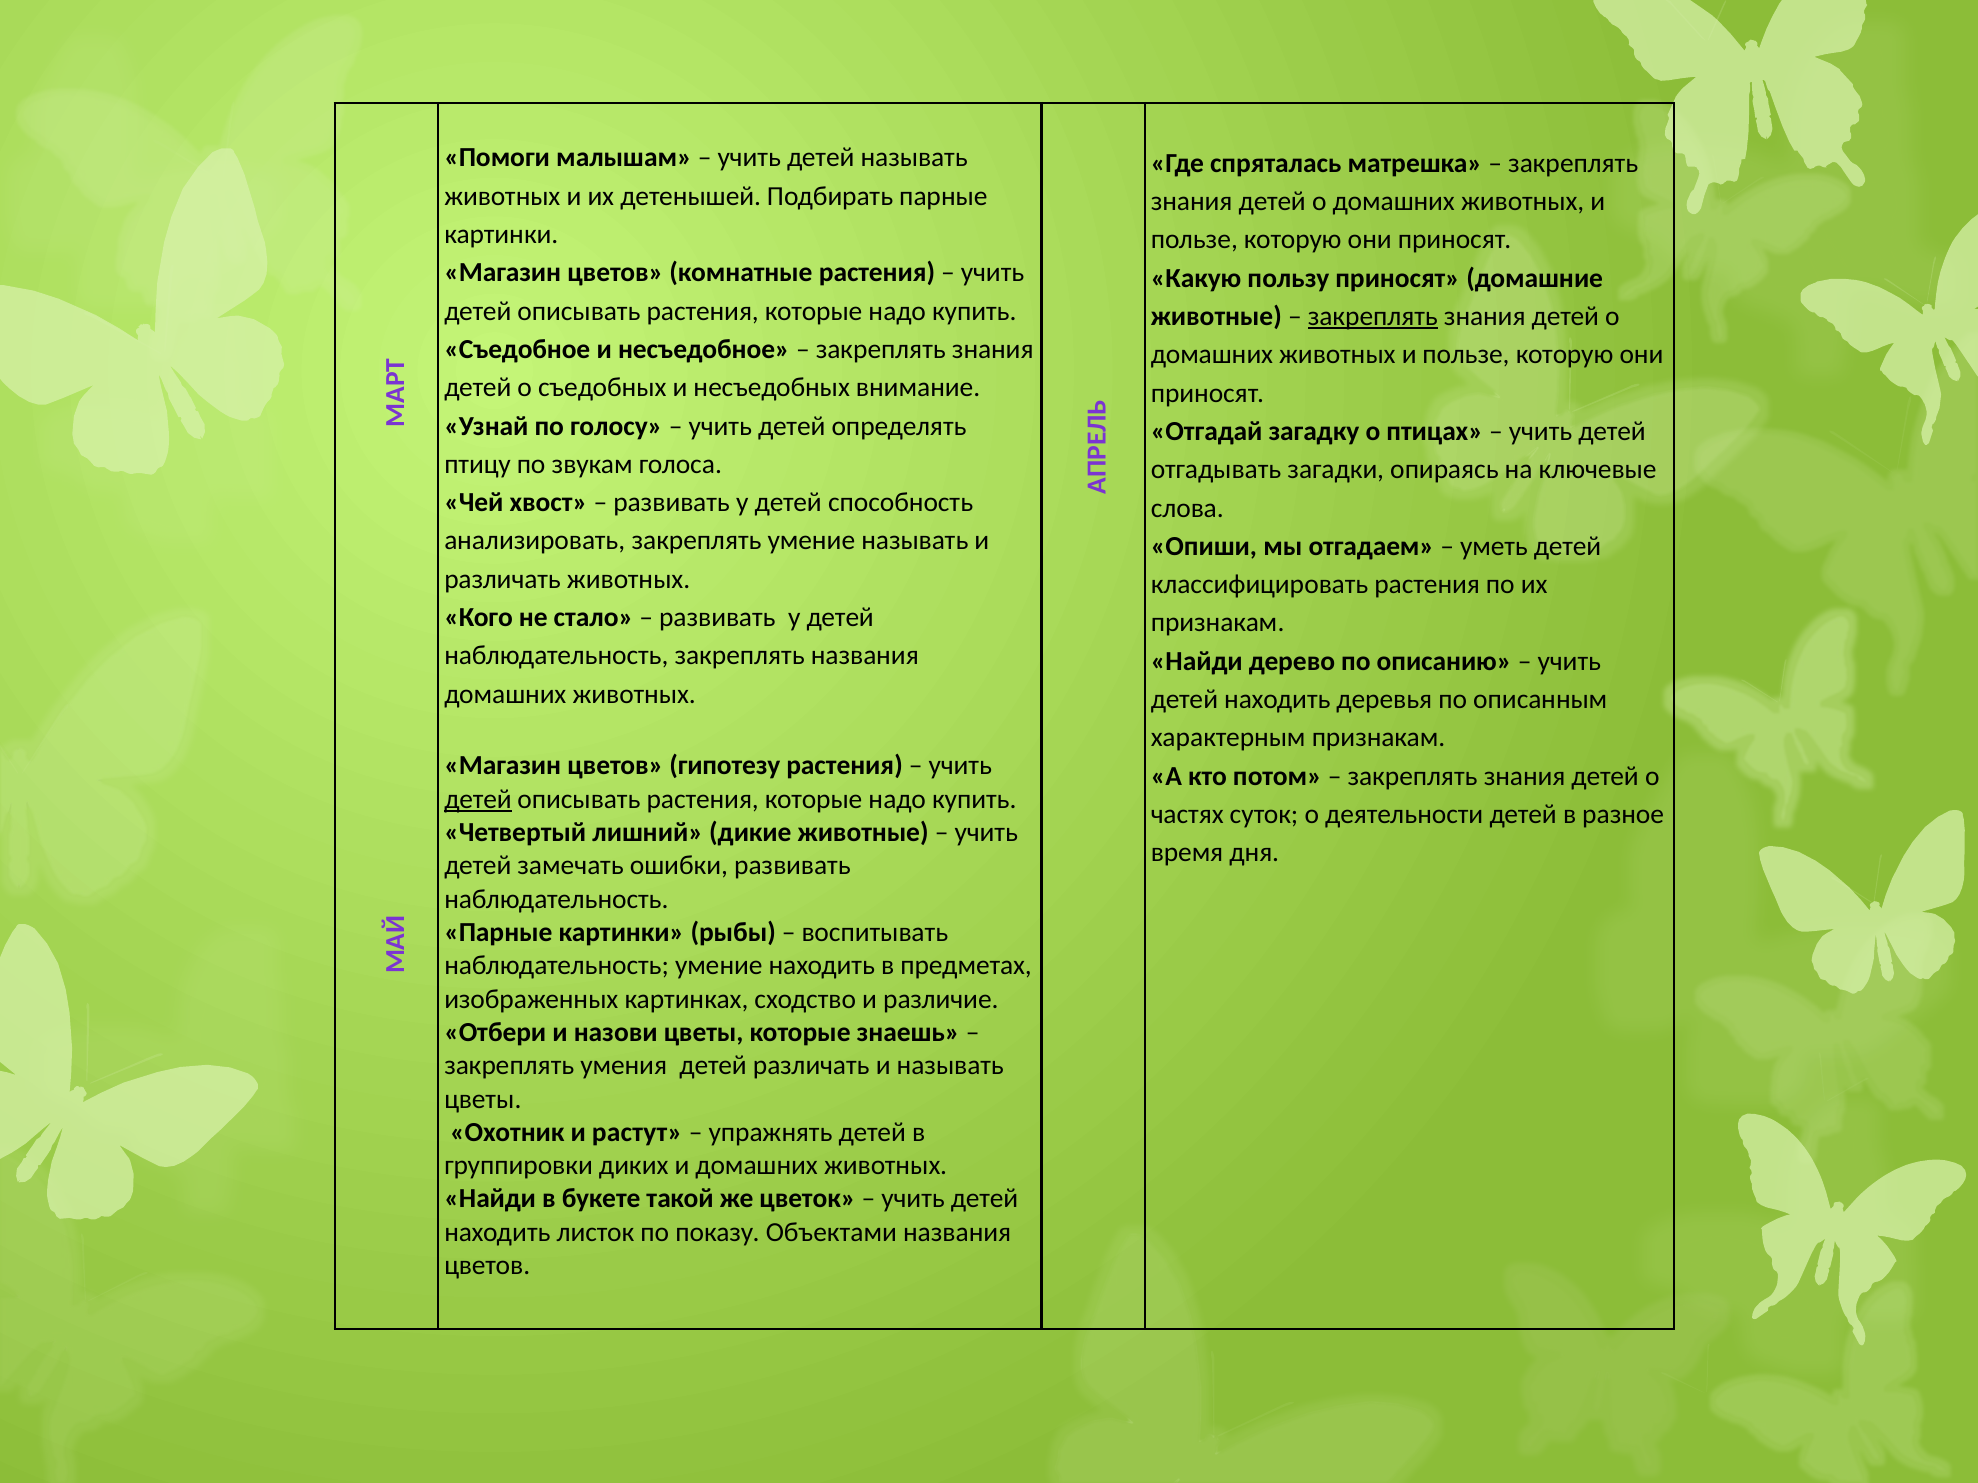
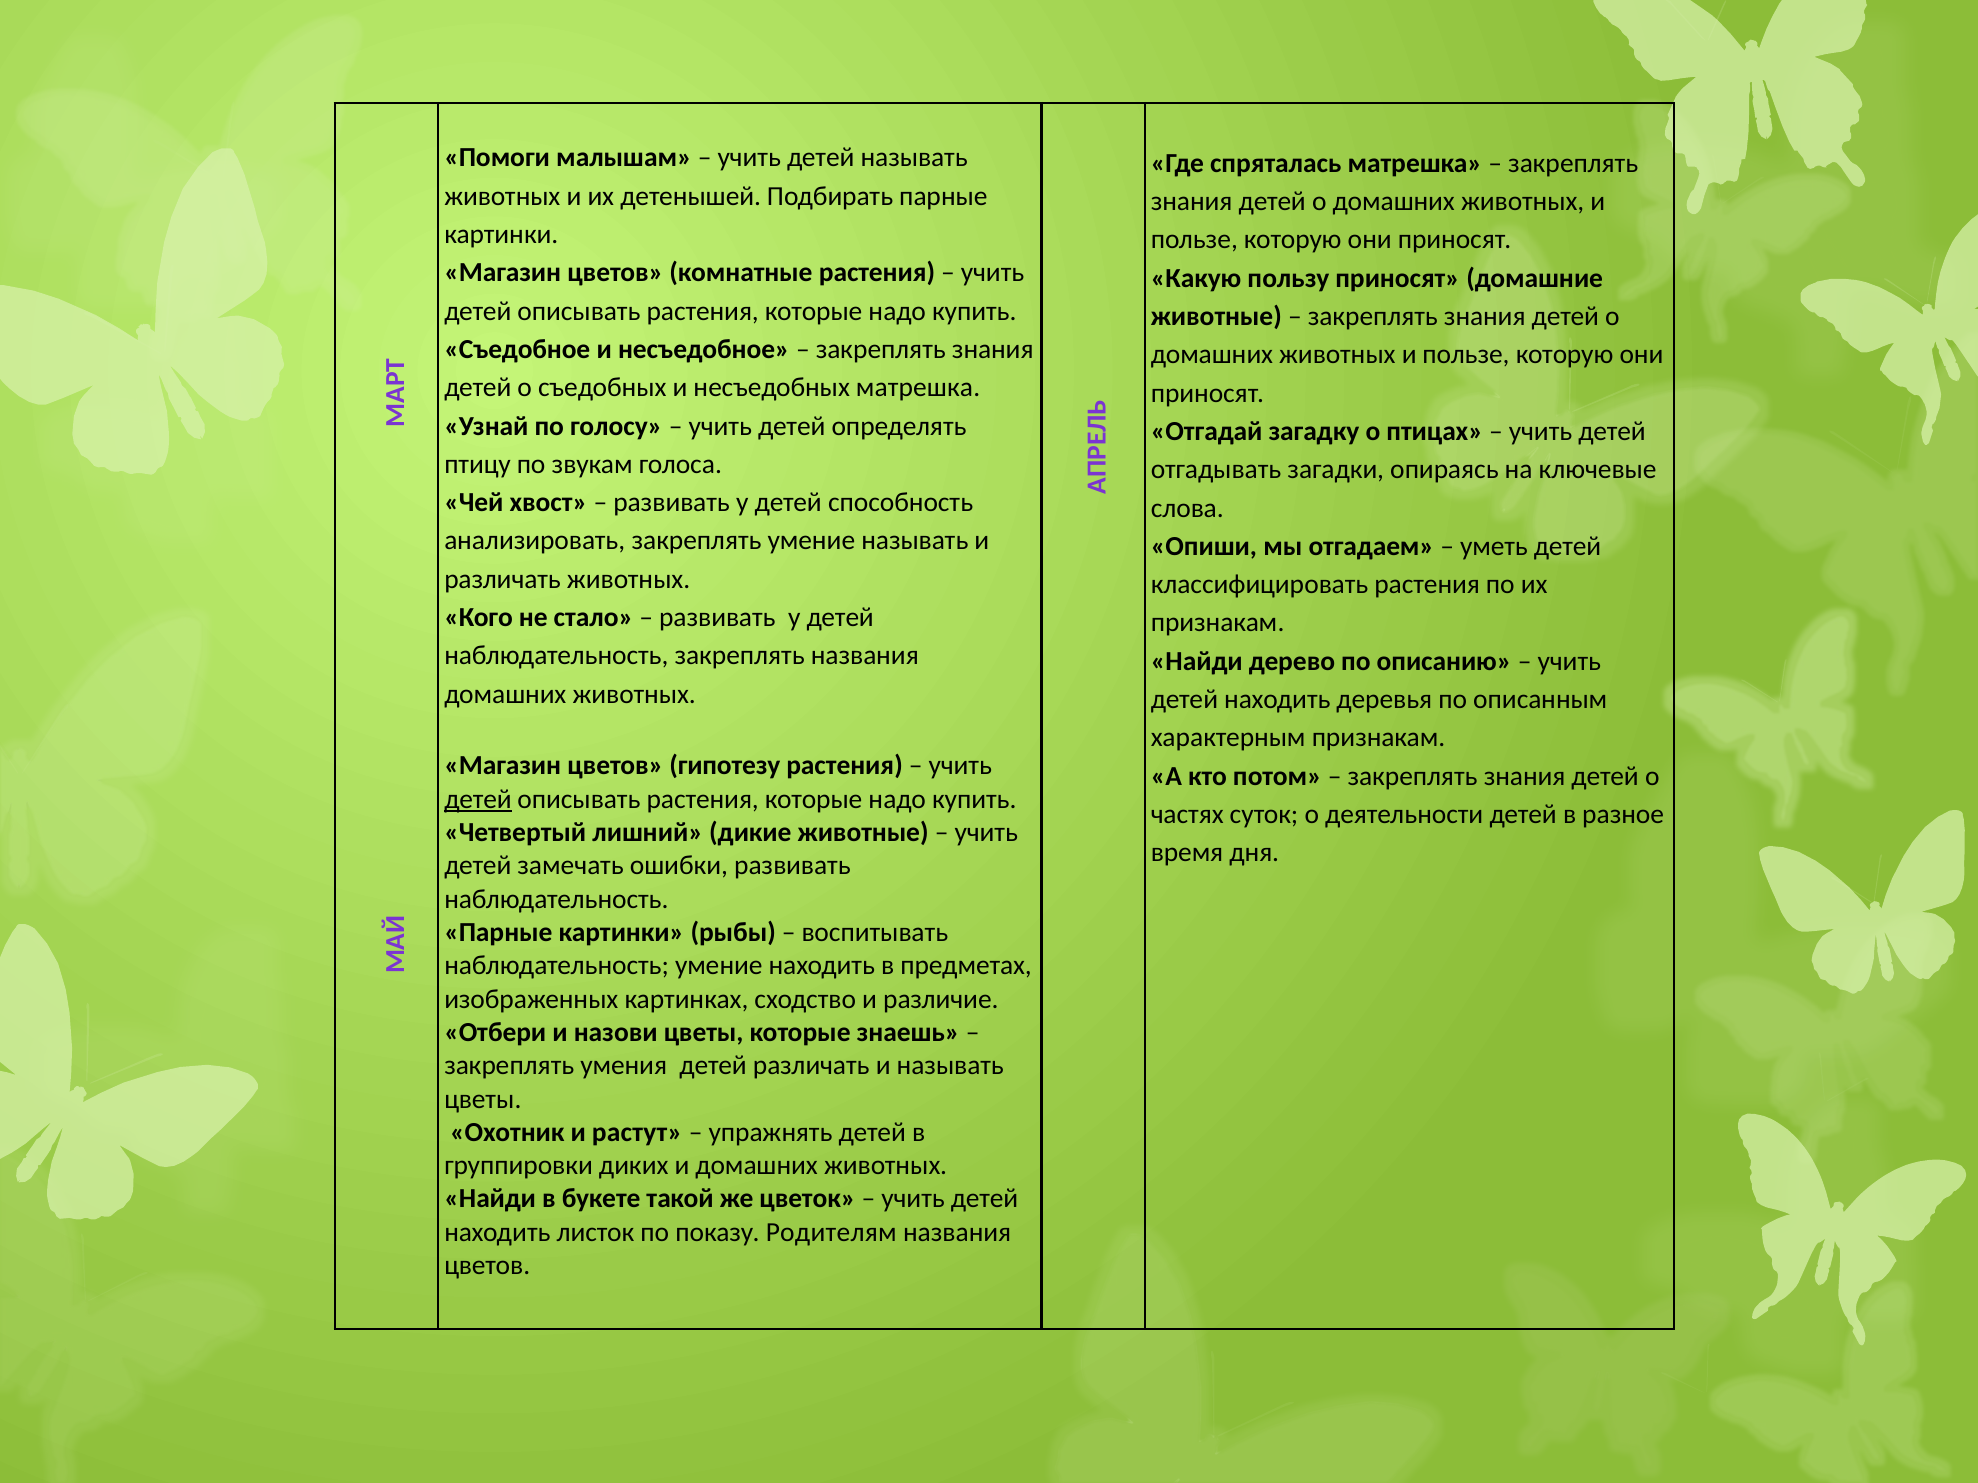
закреплять at (1373, 317) underline: present -> none
несъедобных внимание: внимание -> матрешка
Объектами: Объектами -> Родителям
